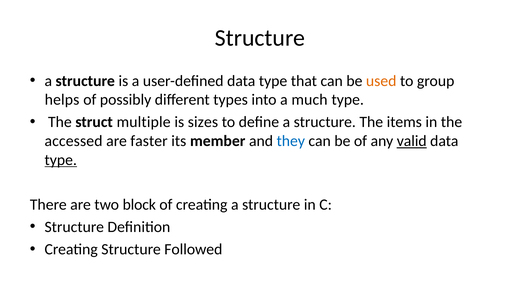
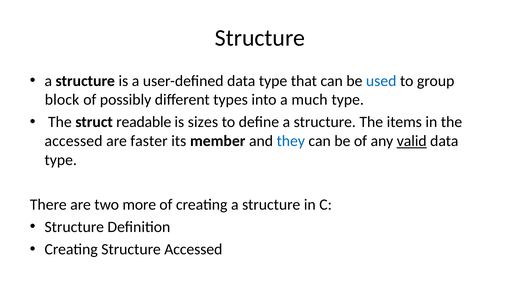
used colour: orange -> blue
helps: helps -> block
multiple: multiple -> readable
type at (61, 160) underline: present -> none
block: block -> more
Structure Followed: Followed -> Accessed
